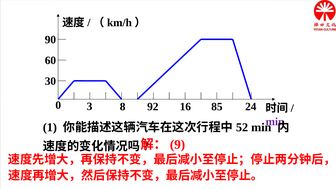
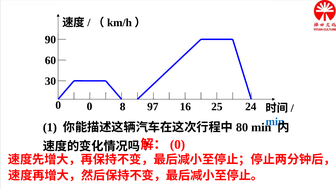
0 3: 3 -> 0
92: 92 -> 97
85: 85 -> 25
min at (275, 122) colour: purple -> blue
52: 52 -> 80
9 at (178, 144): 9 -> 0
